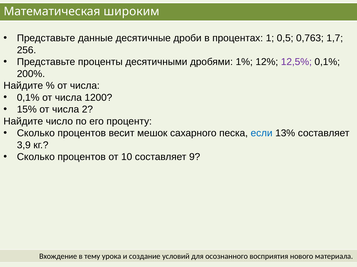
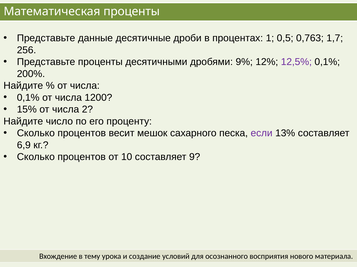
Математическая широким: широким -> проценты
1%: 1% -> 9%
если colour: blue -> purple
3,9: 3,9 -> 6,9
